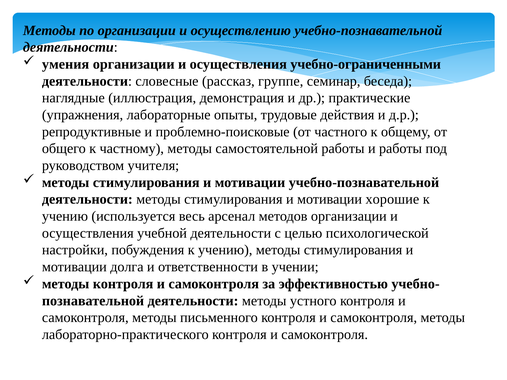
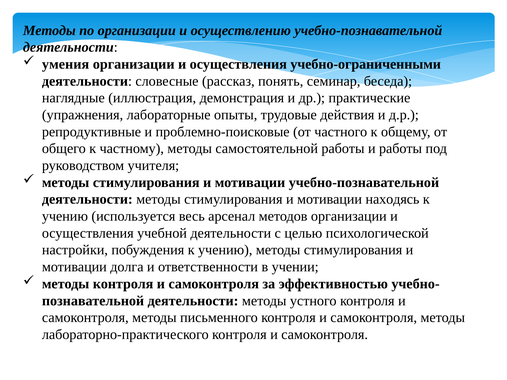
группе: группе -> понять
хорошие: хорошие -> находясь
